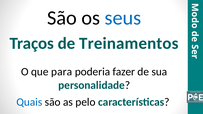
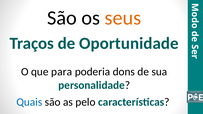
seus colour: blue -> orange
Treinamentos: Treinamentos -> Oportunidade
fazer: fazer -> dons
